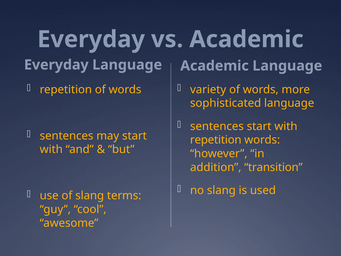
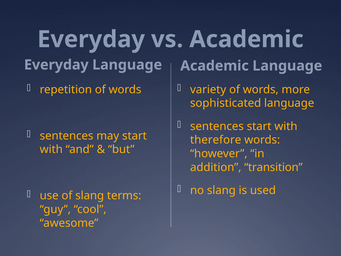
repetition at (216, 140): repetition -> therefore
